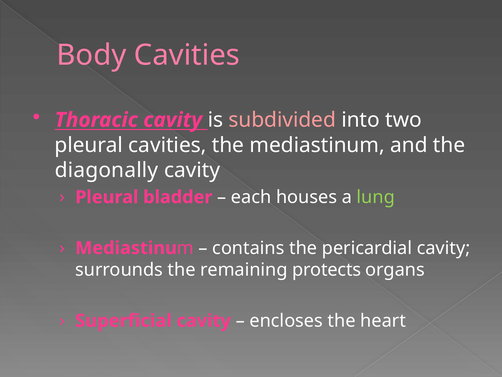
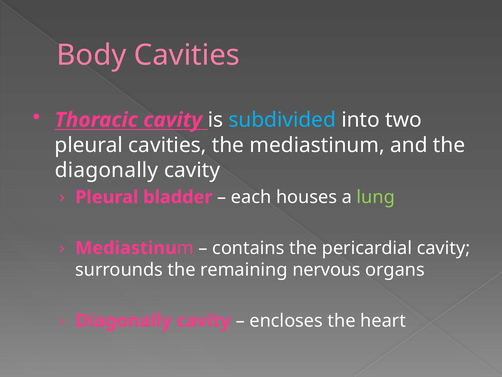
subdivided colour: pink -> light blue
protects: protects -> nervous
Superficial at (123, 320): Superficial -> Diagonally
